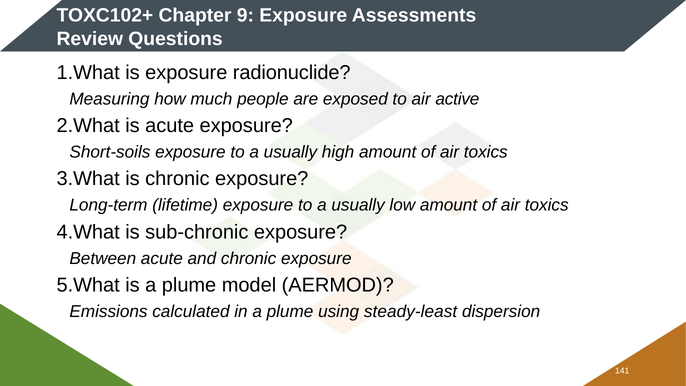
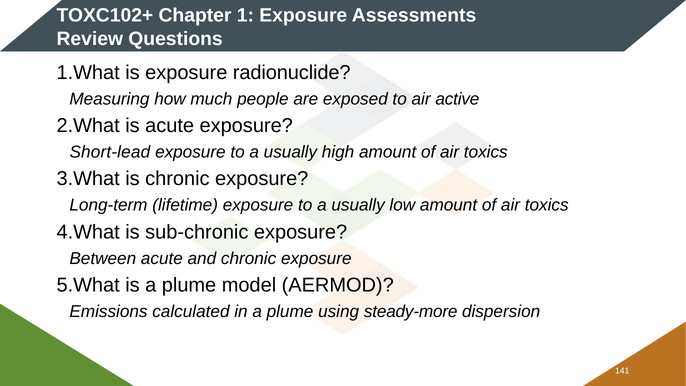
9: 9 -> 1
Short-soils: Short-soils -> Short-lead
steady-least: steady-least -> steady-more
